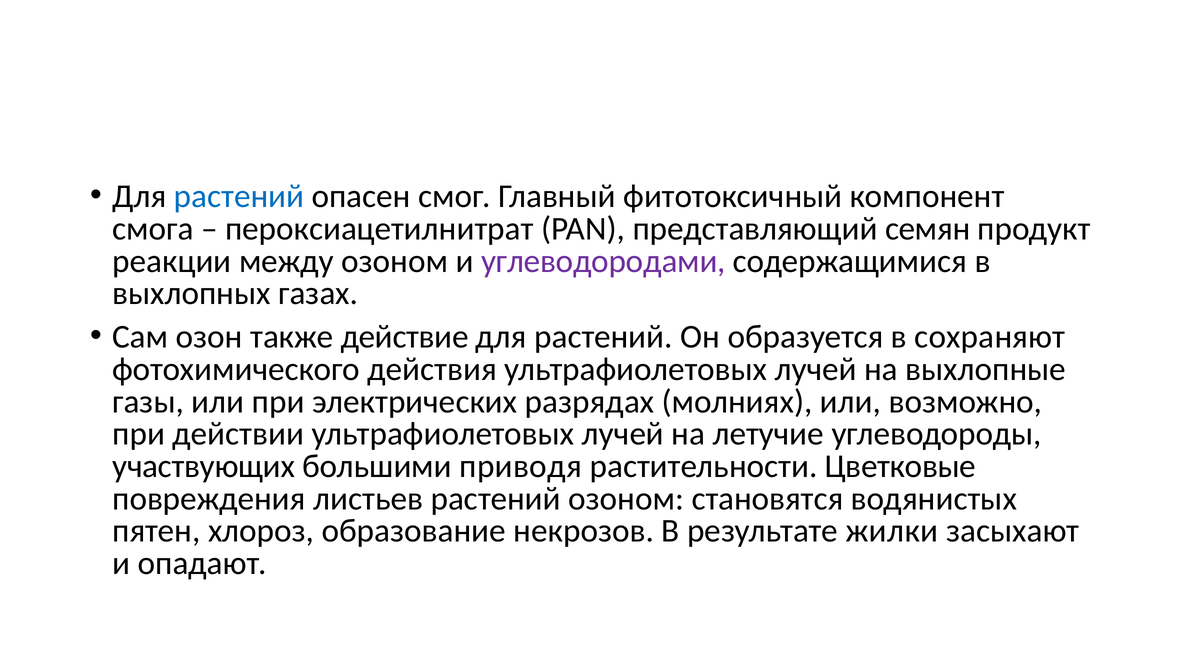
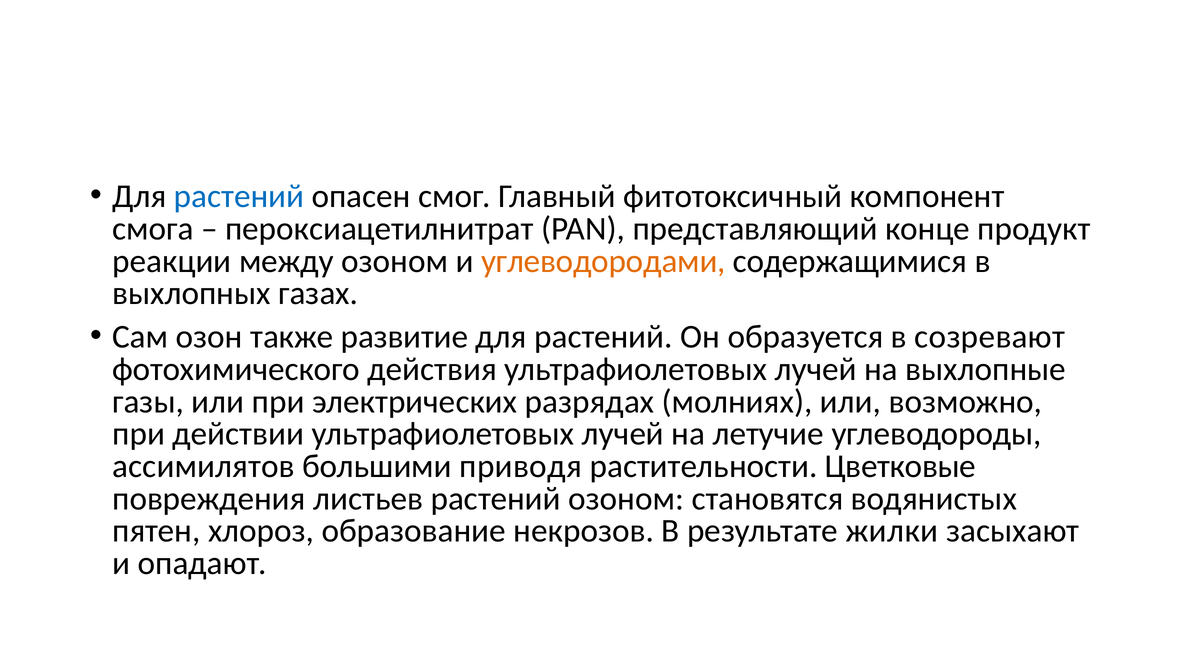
семян: семян -> конце
углеводородами colour: purple -> orange
действие: действие -> развитие
сохраняют: сохраняют -> созревают
участвующих: участвующих -> ассимилятов
